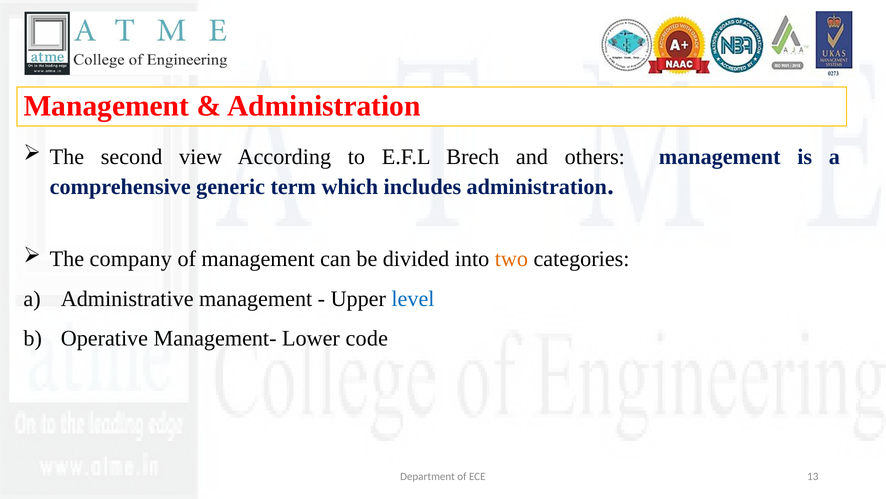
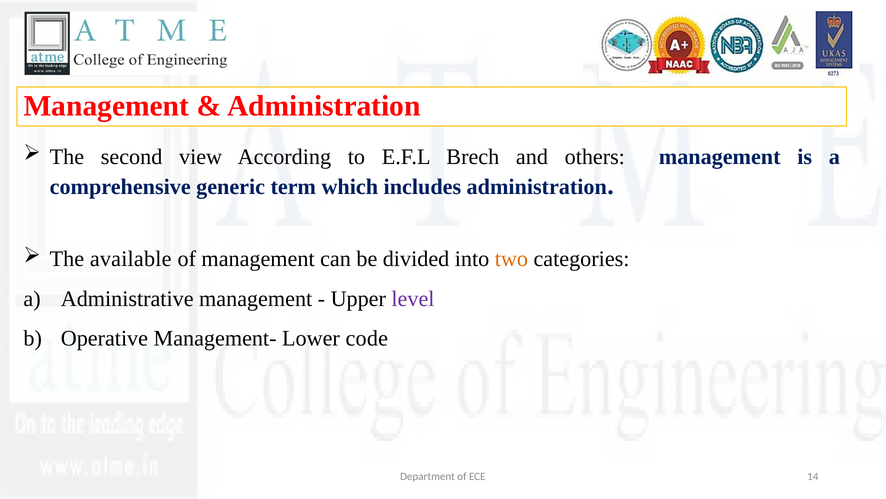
company: company -> available
level colour: blue -> purple
13: 13 -> 14
